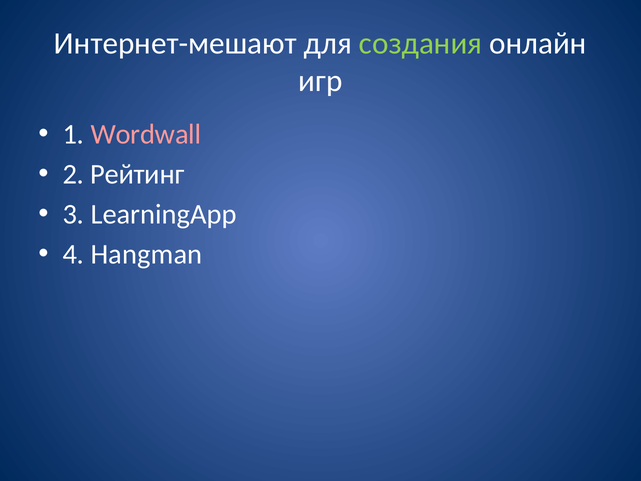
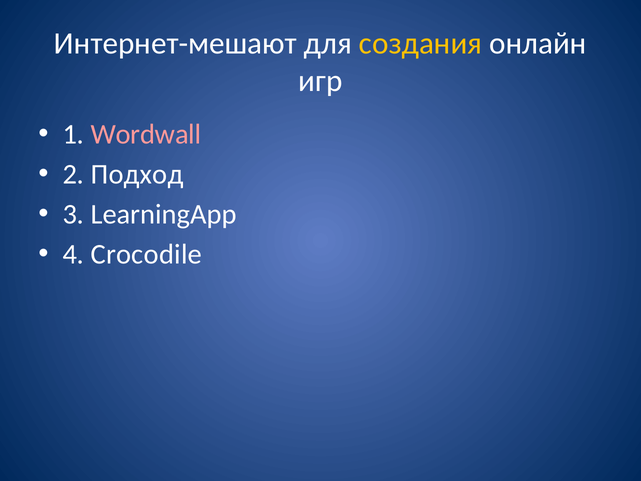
создания colour: light green -> yellow
Рейтинг: Рейтинг -> Подход
Hangman: Hangman -> Crocodile
